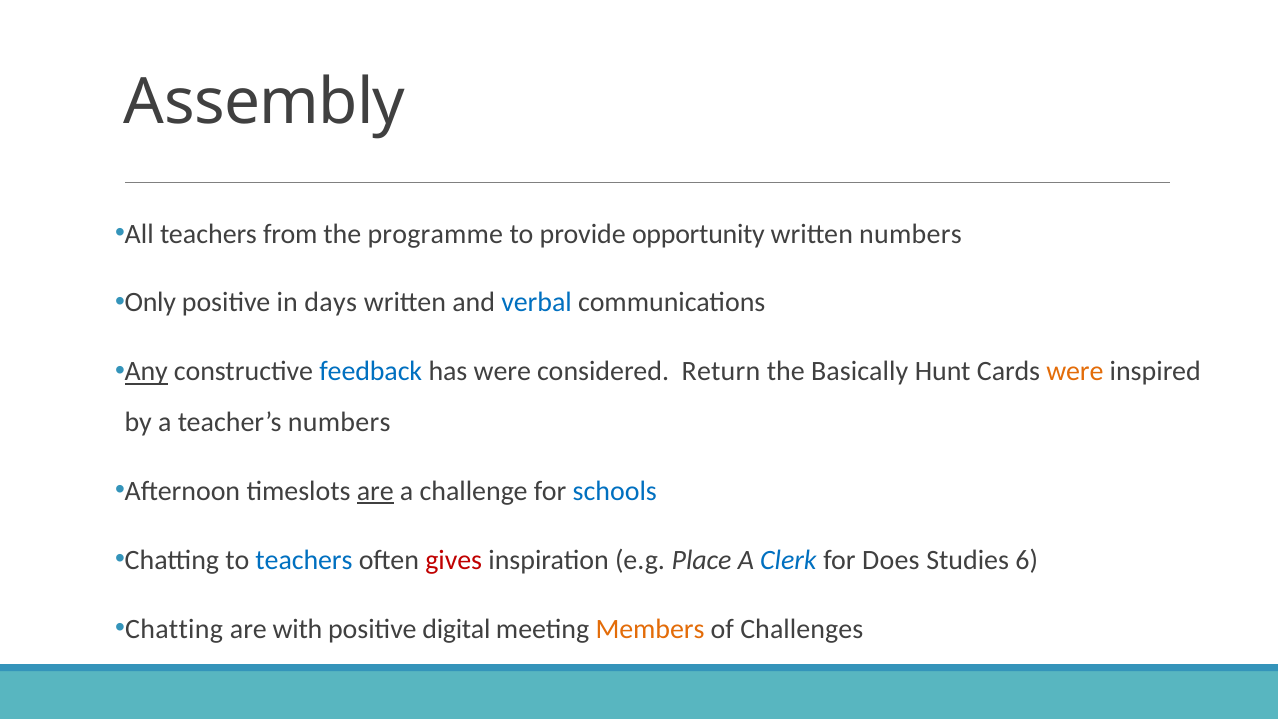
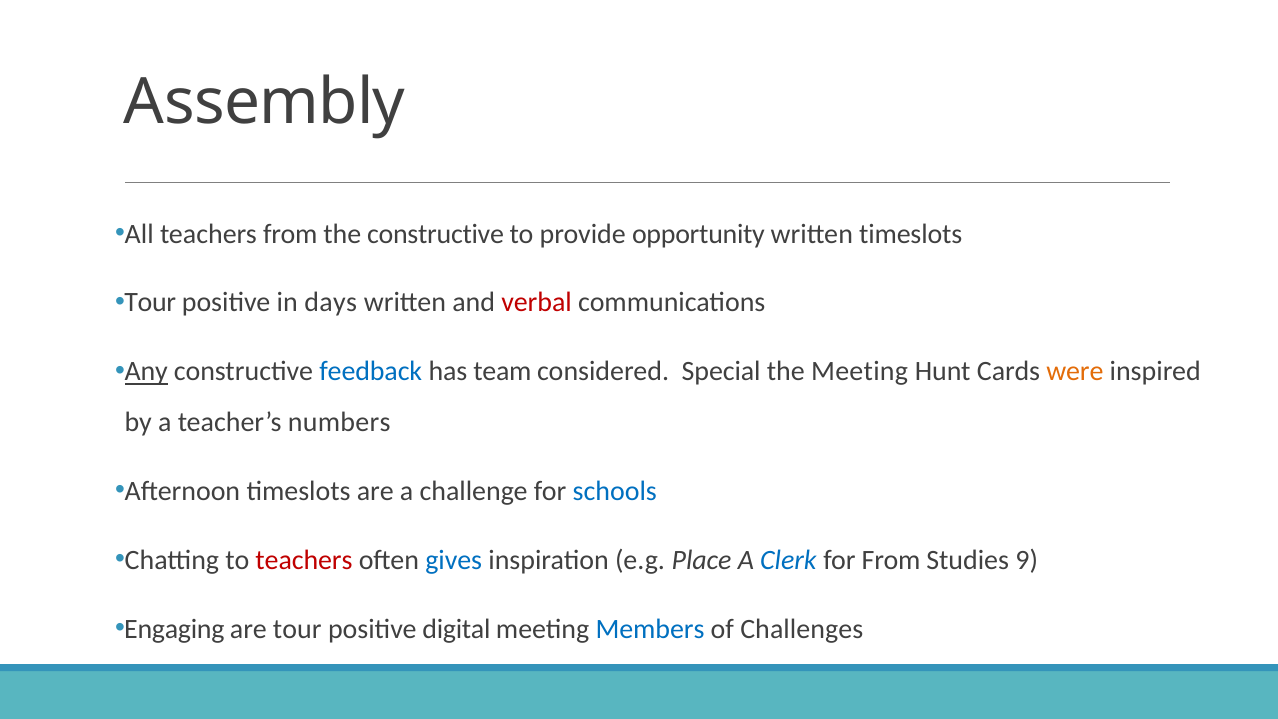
the programme: programme -> constructive
written numbers: numbers -> timeslots
Only at (150, 303): Only -> Tour
verbal colour: blue -> red
has were: were -> team
Return: Return -> Special
the Basically: Basically -> Meeting
are at (375, 491) underline: present -> none
teachers at (304, 560) colour: blue -> red
gives colour: red -> blue
for Does: Does -> From
6: 6 -> 9
Chatting at (174, 629): Chatting -> Engaging
are with: with -> tour
Members colour: orange -> blue
